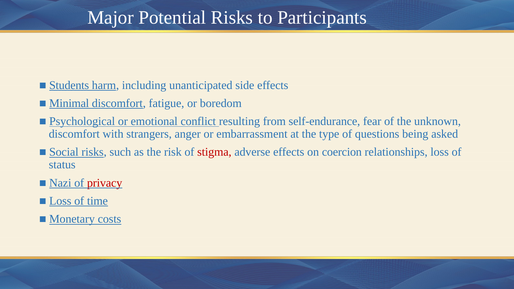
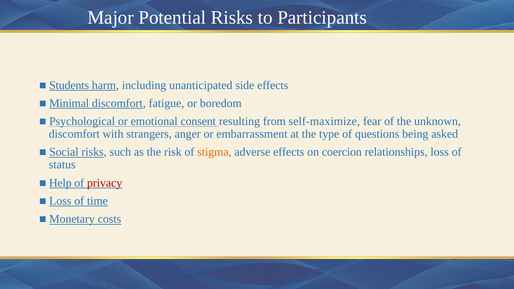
conflict: conflict -> consent
self-endurance: self-endurance -> self-maximize
stigma colour: red -> orange
Nazi: Nazi -> Help
